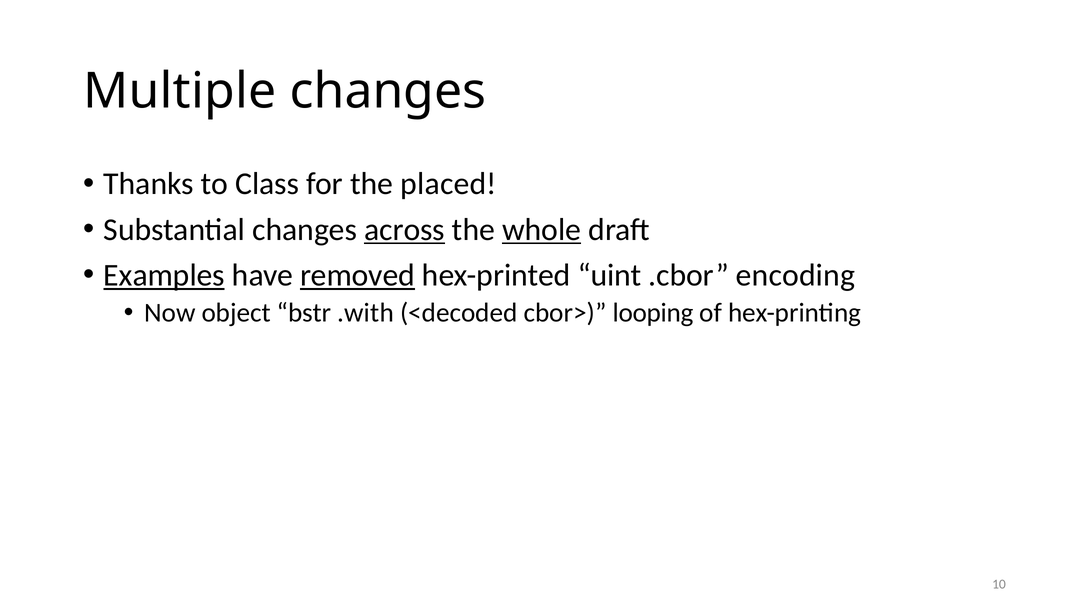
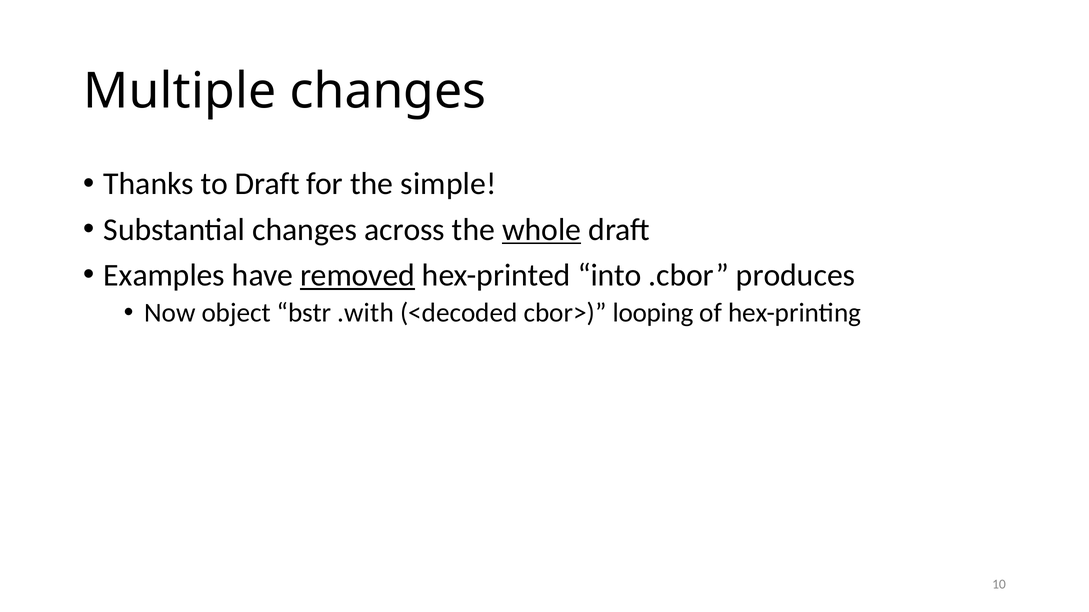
to Class: Class -> Draft
placed: placed -> simple
across underline: present -> none
Examples underline: present -> none
uint: uint -> into
encoding: encoding -> produces
